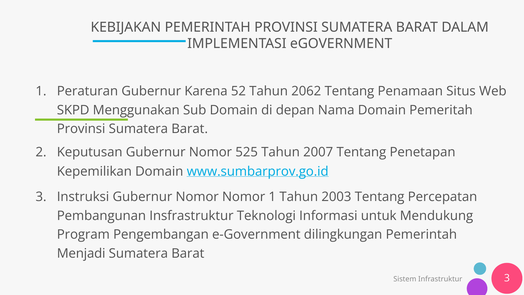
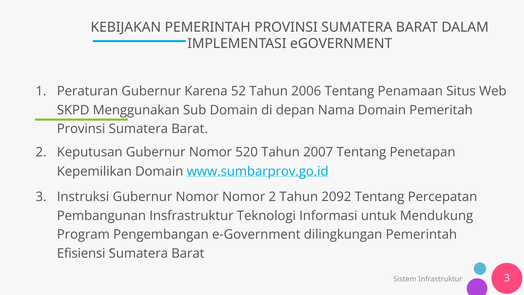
2062: 2062 -> 2006
525: 525 -> 520
Nomor 1: 1 -> 2
2003: 2003 -> 2092
Menjadi: Menjadi -> Efisiensi
